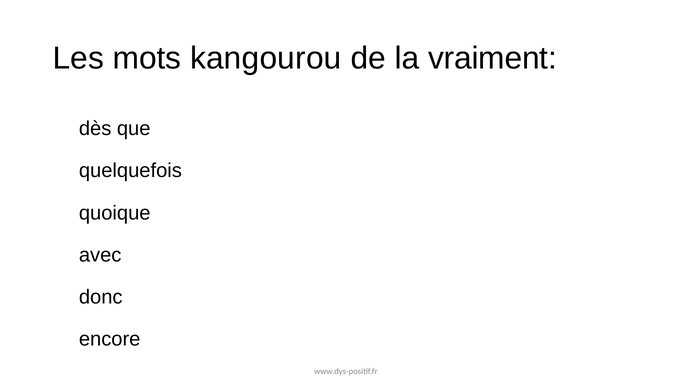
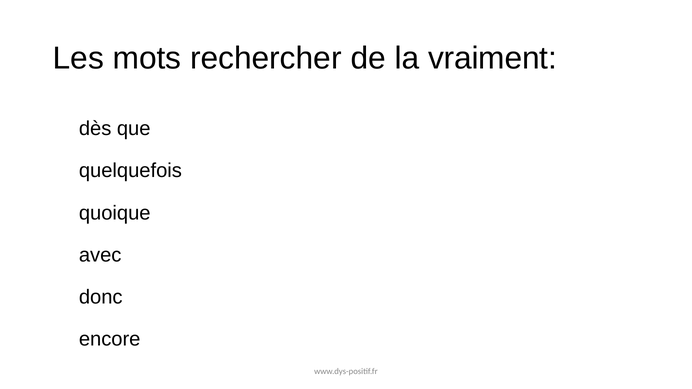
kangourou: kangourou -> rechercher
